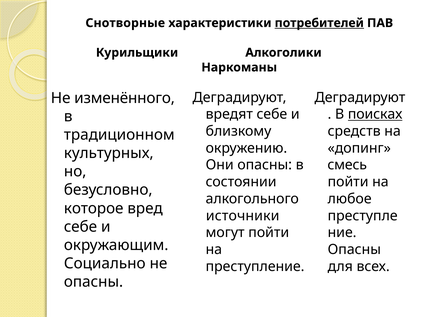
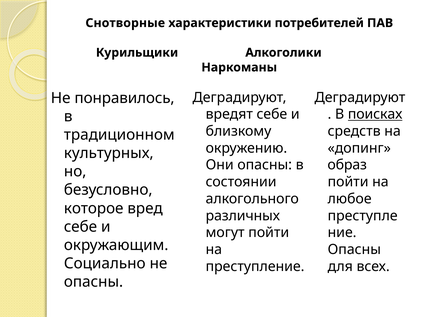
потребителей underline: present -> none
изменённого: изменённого -> понравилось
смесь: смесь -> образ
источники: источники -> различных
